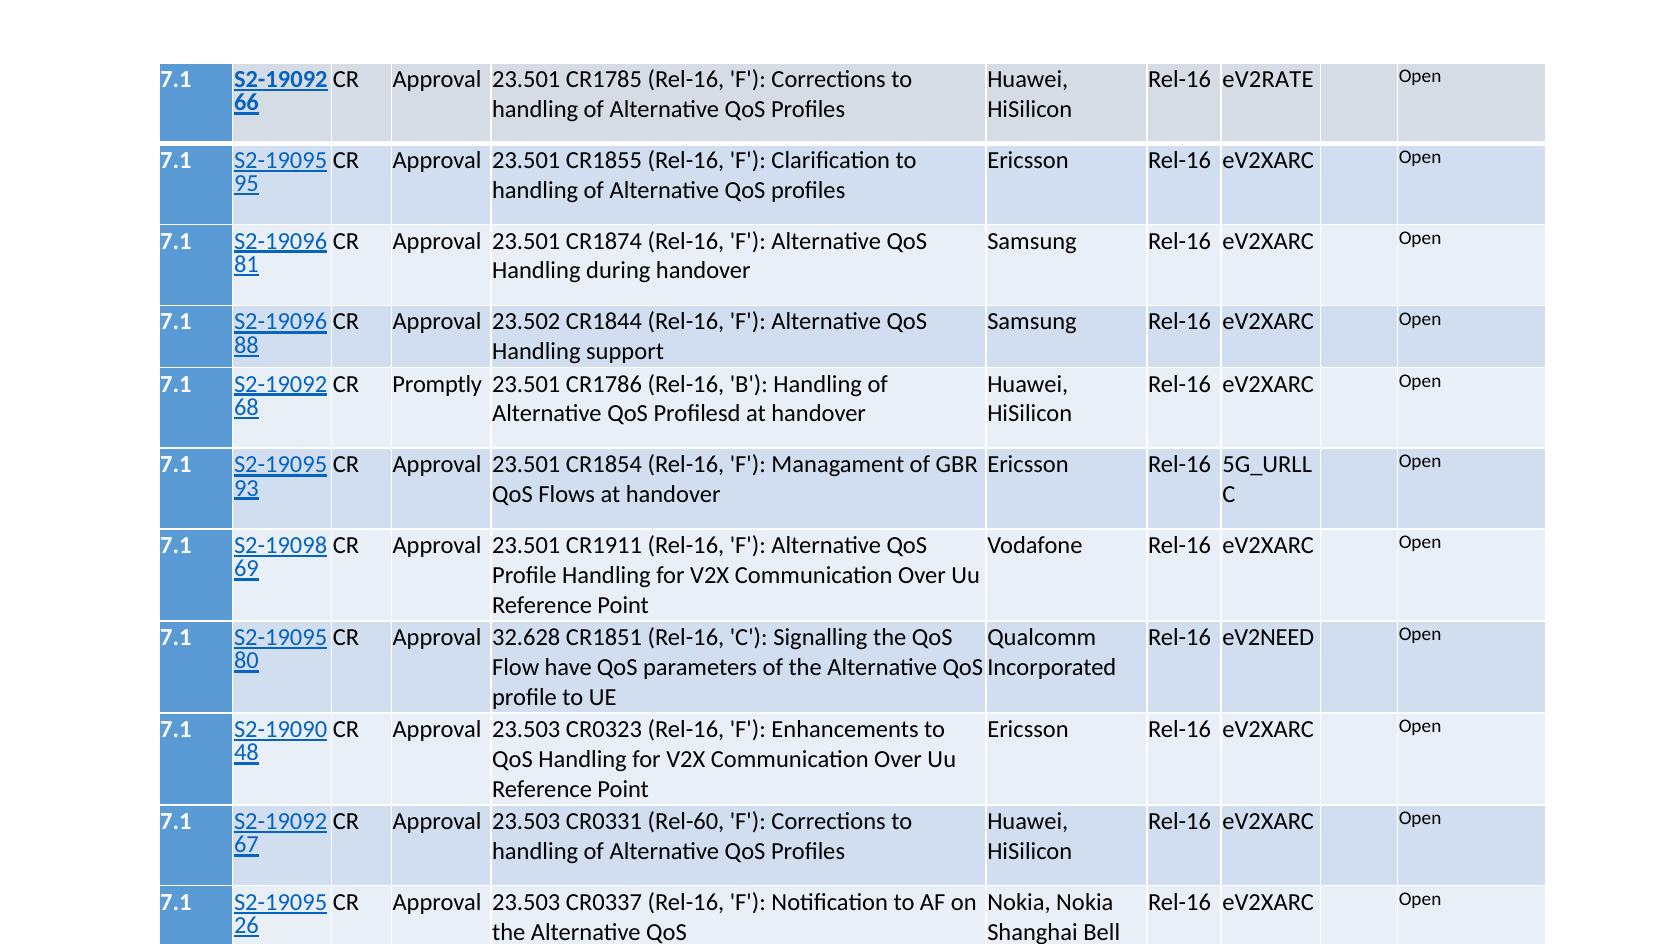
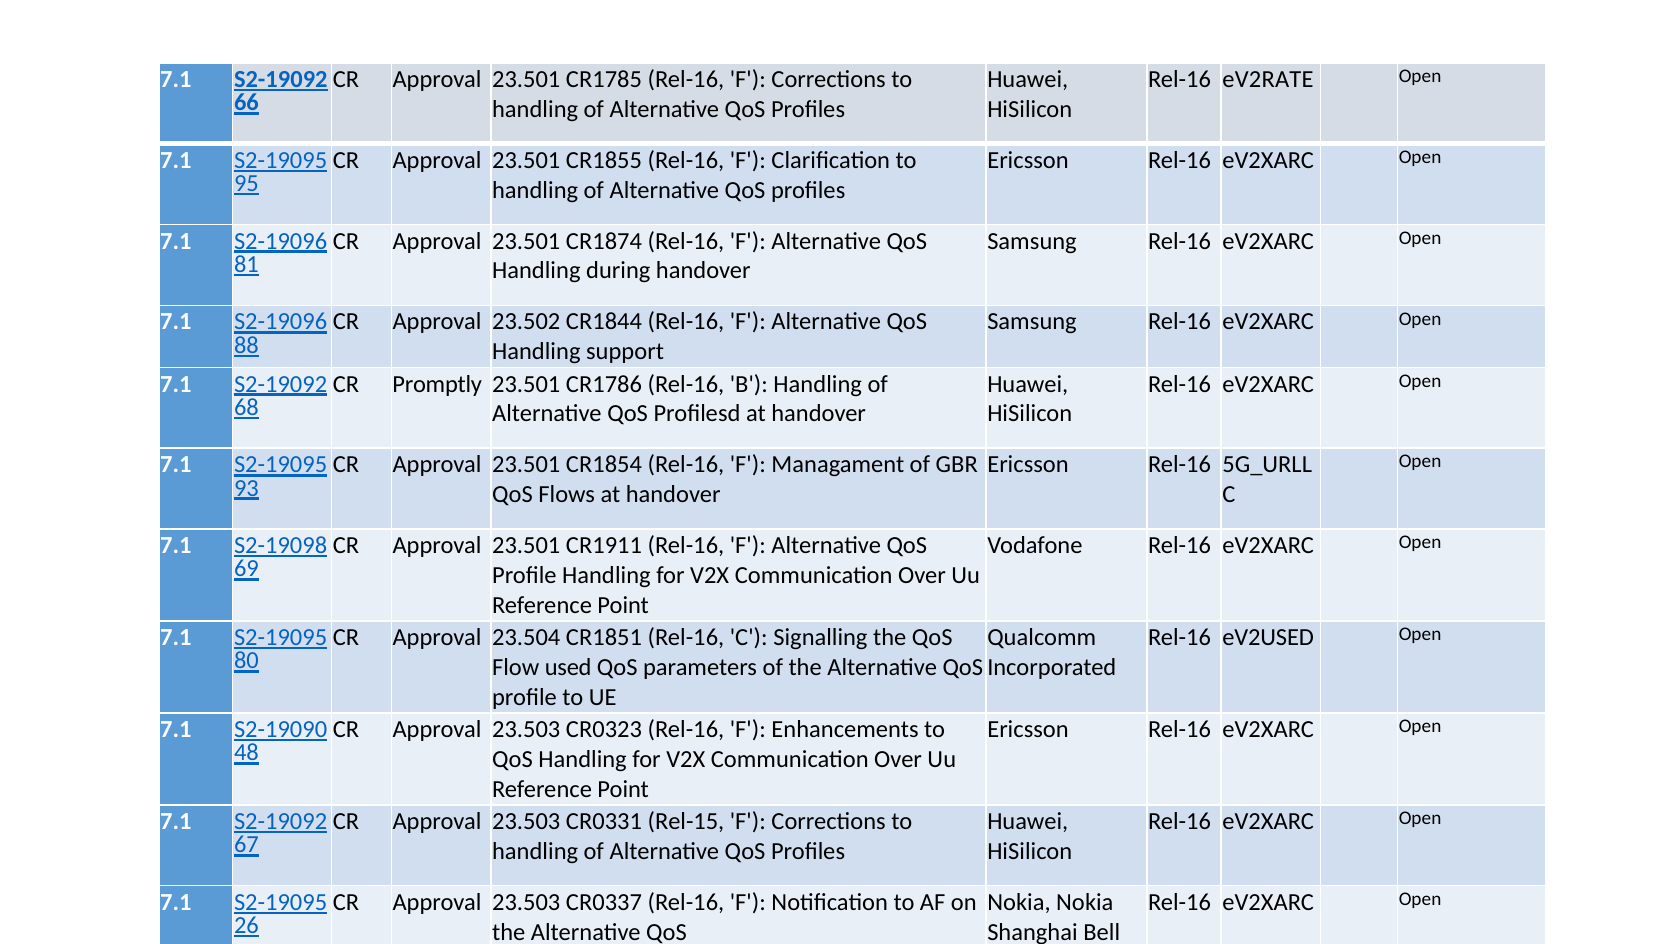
32.628: 32.628 -> 23.504
eV2NEED: eV2NEED -> eV2USED
have: have -> used
Rel-60: Rel-60 -> Rel-15
